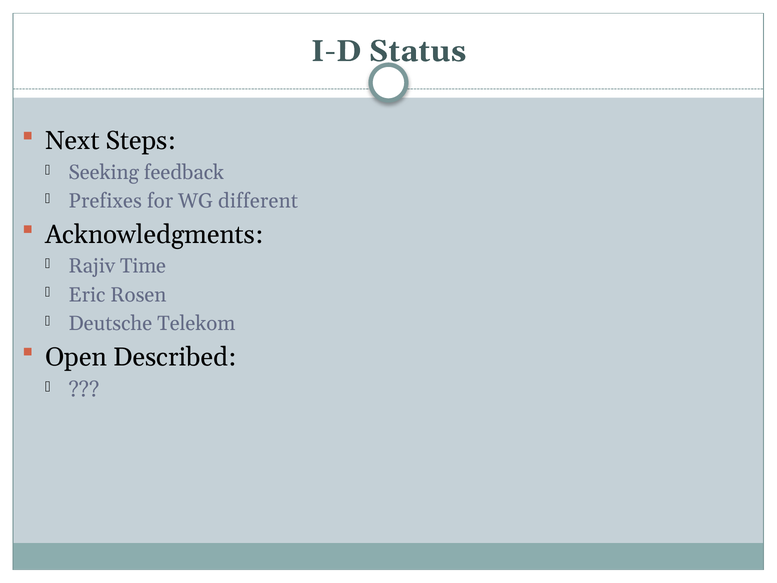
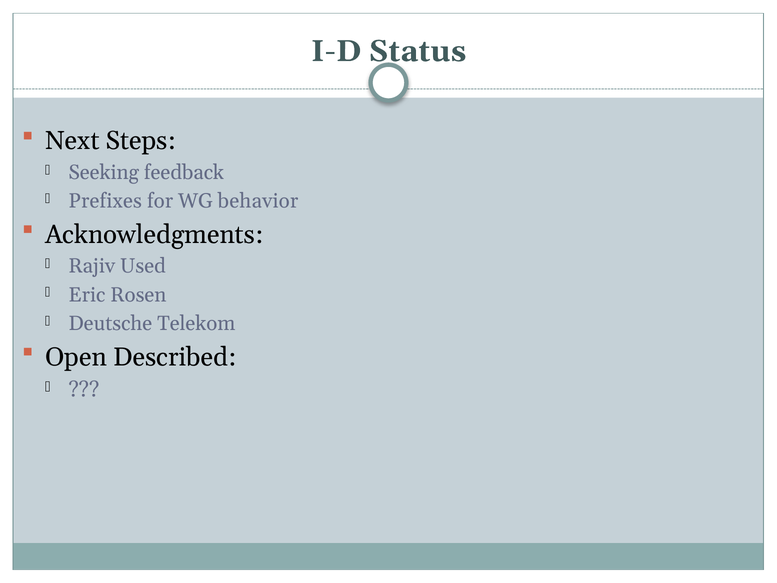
different: different -> behavior
Time: Time -> Used
